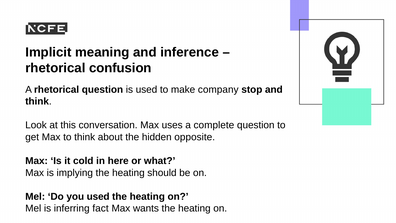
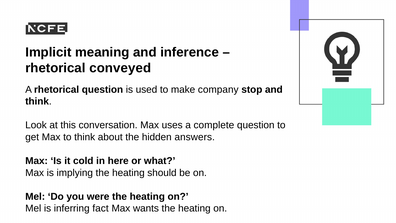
confusion: confusion -> conveyed
opposite: opposite -> answers
you used: used -> were
